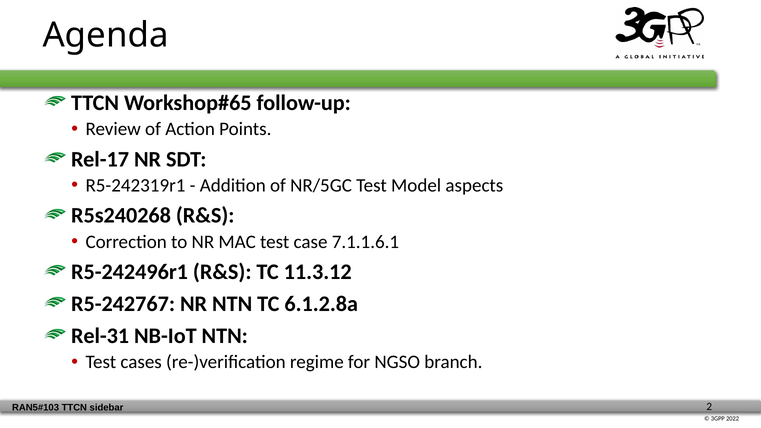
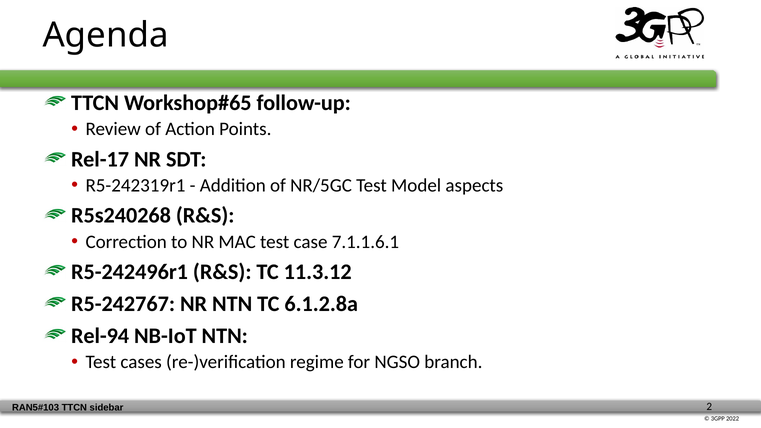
Rel-31: Rel-31 -> Rel-94
